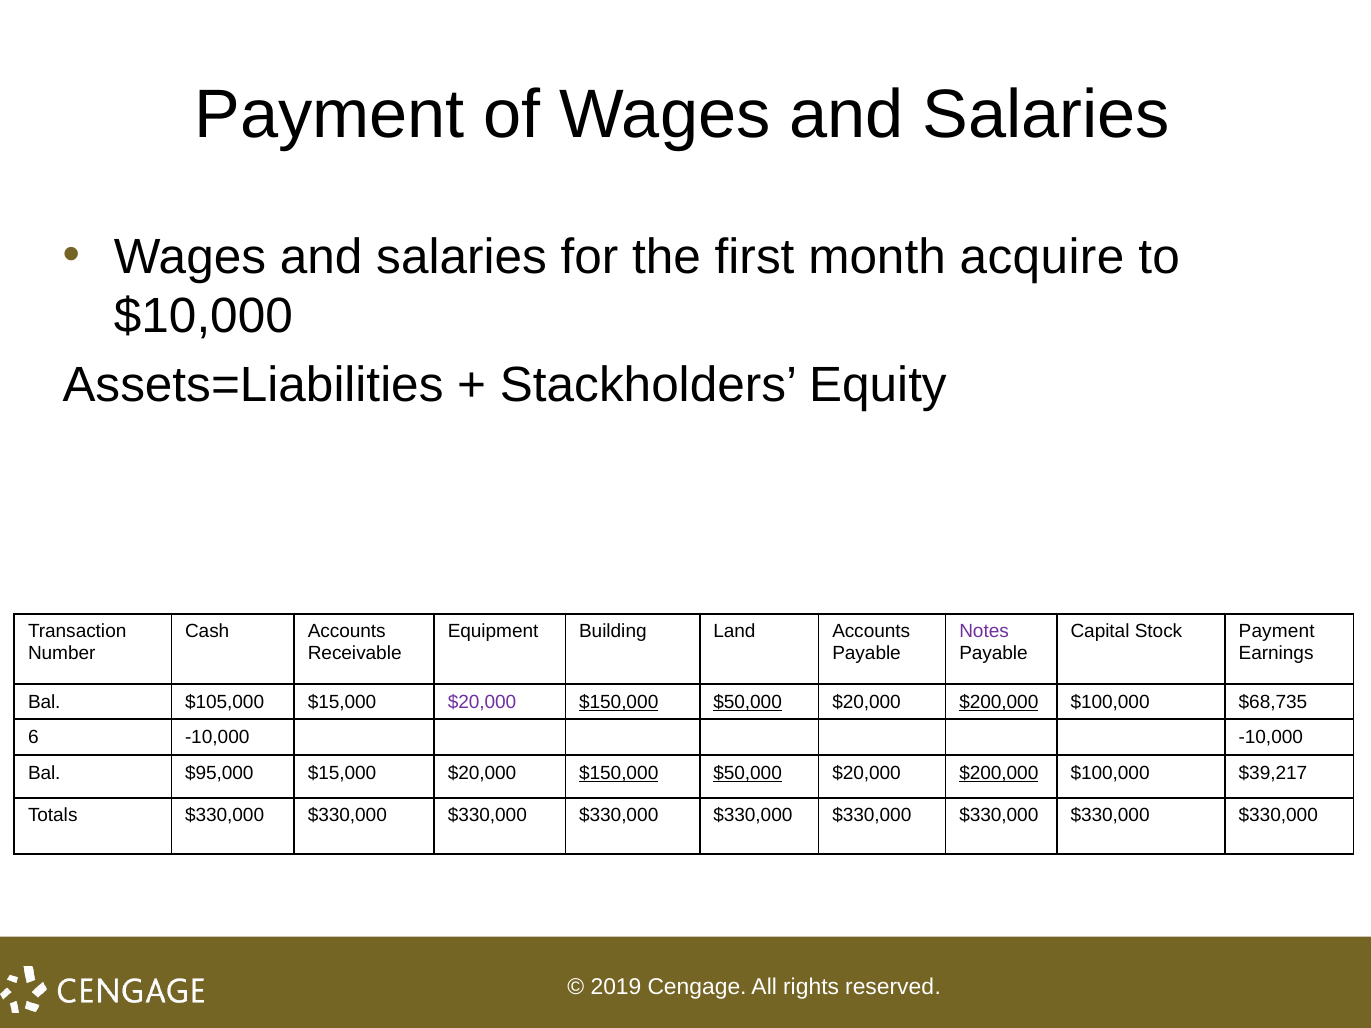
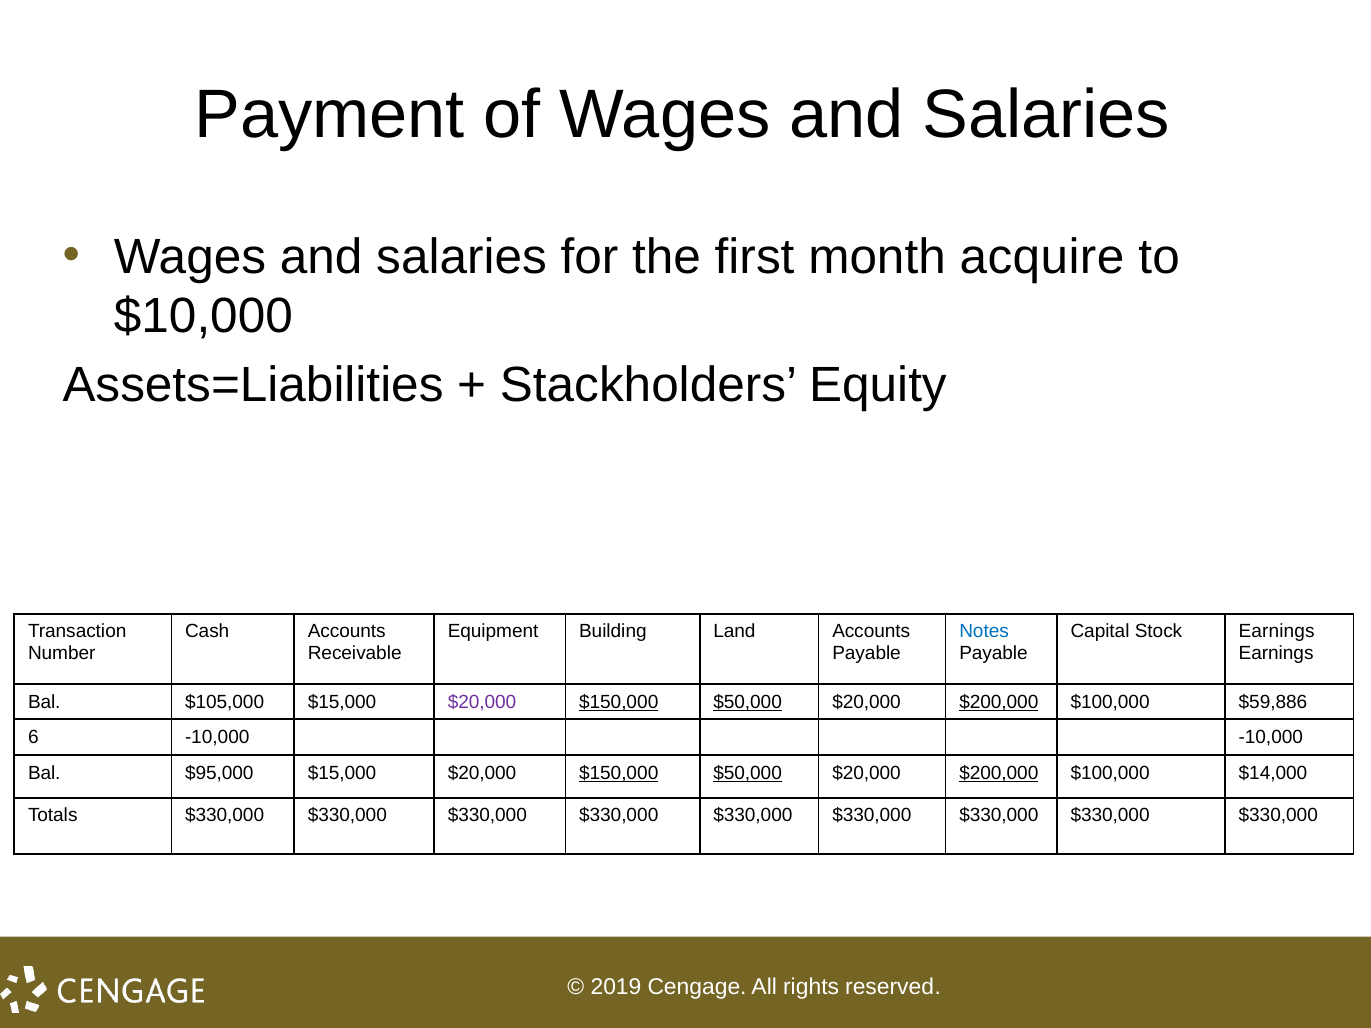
Notes colour: purple -> blue
Stock Payment: Payment -> Earnings
$68,735: $68,735 -> $59,886
$39,217: $39,217 -> $14,000
